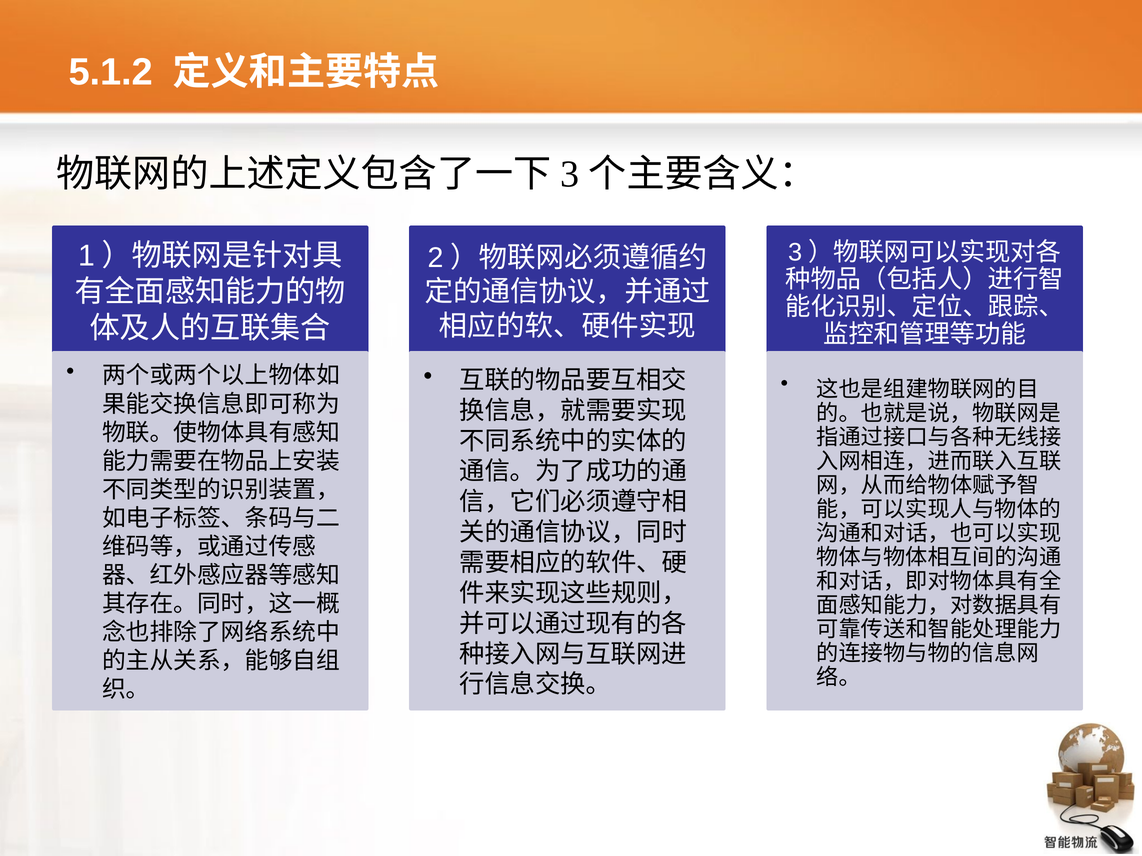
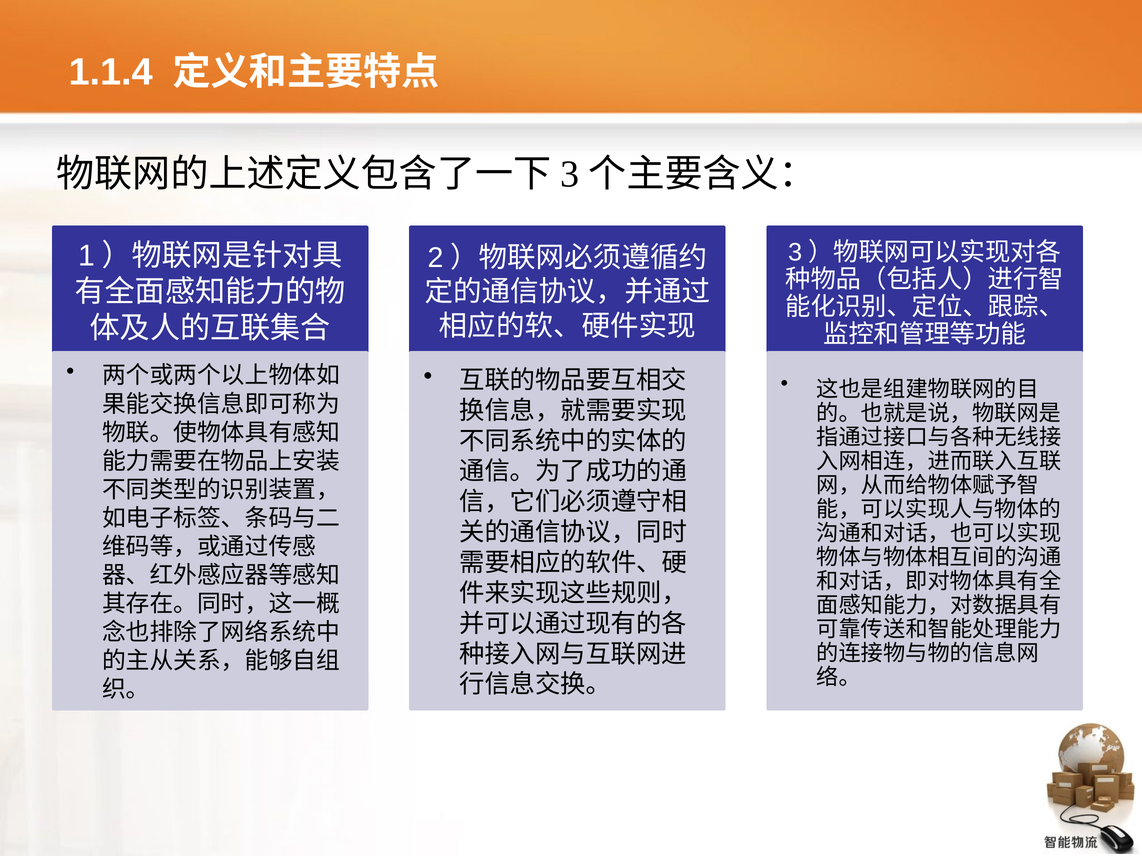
5.1.2: 5.1.2 -> 1.1.4
